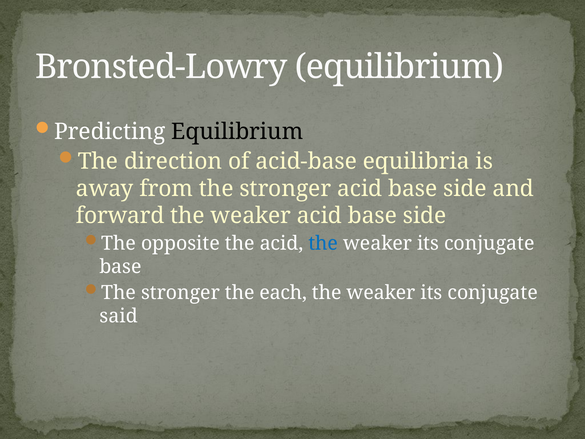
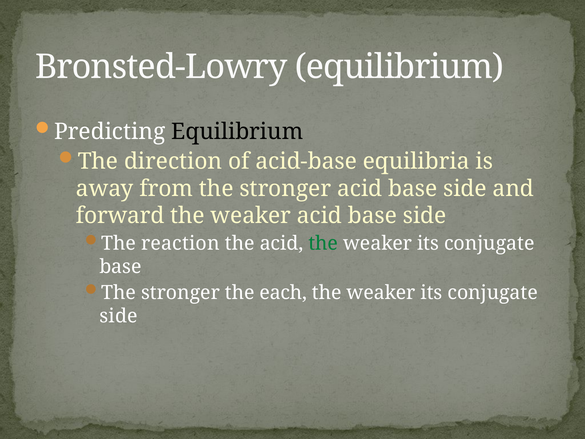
opposite: opposite -> reaction
the at (323, 243) colour: blue -> green
said at (119, 316): said -> side
